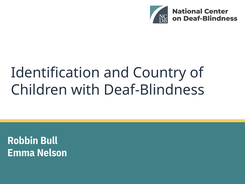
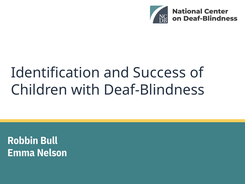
Country: Country -> Success
